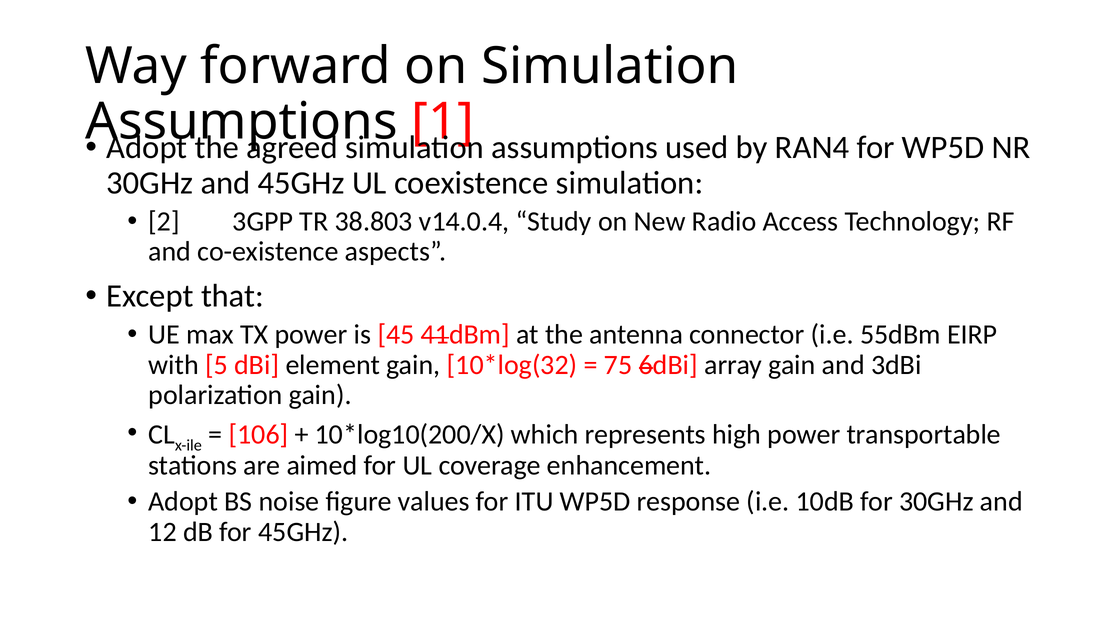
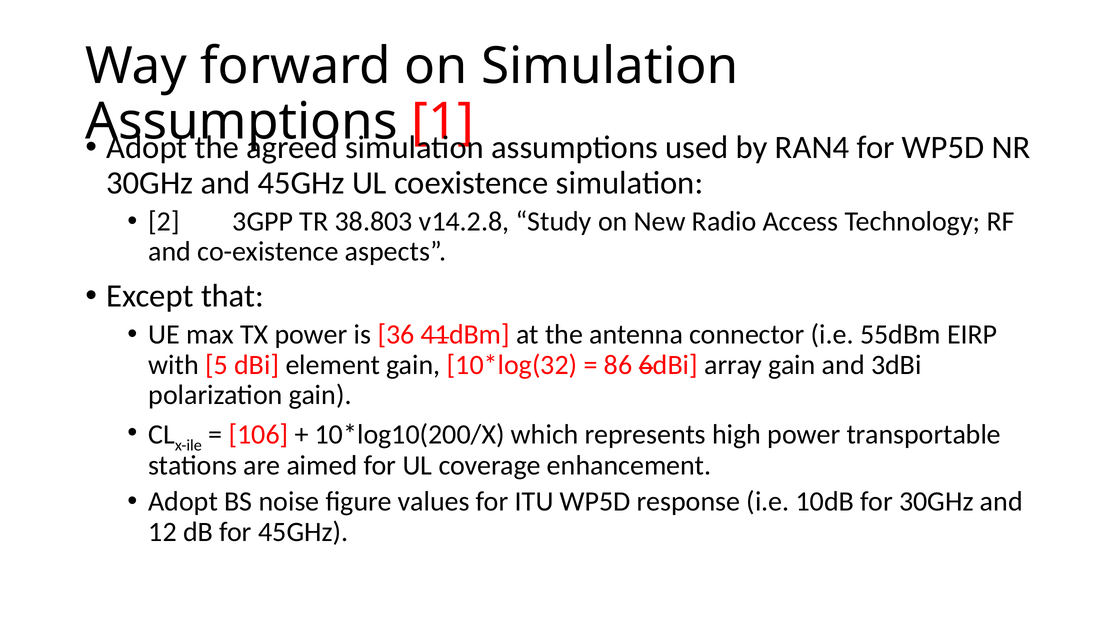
v14.0.4: v14.0.4 -> v14.2.8
45: 45 -> 36
75: 75 -> 86
